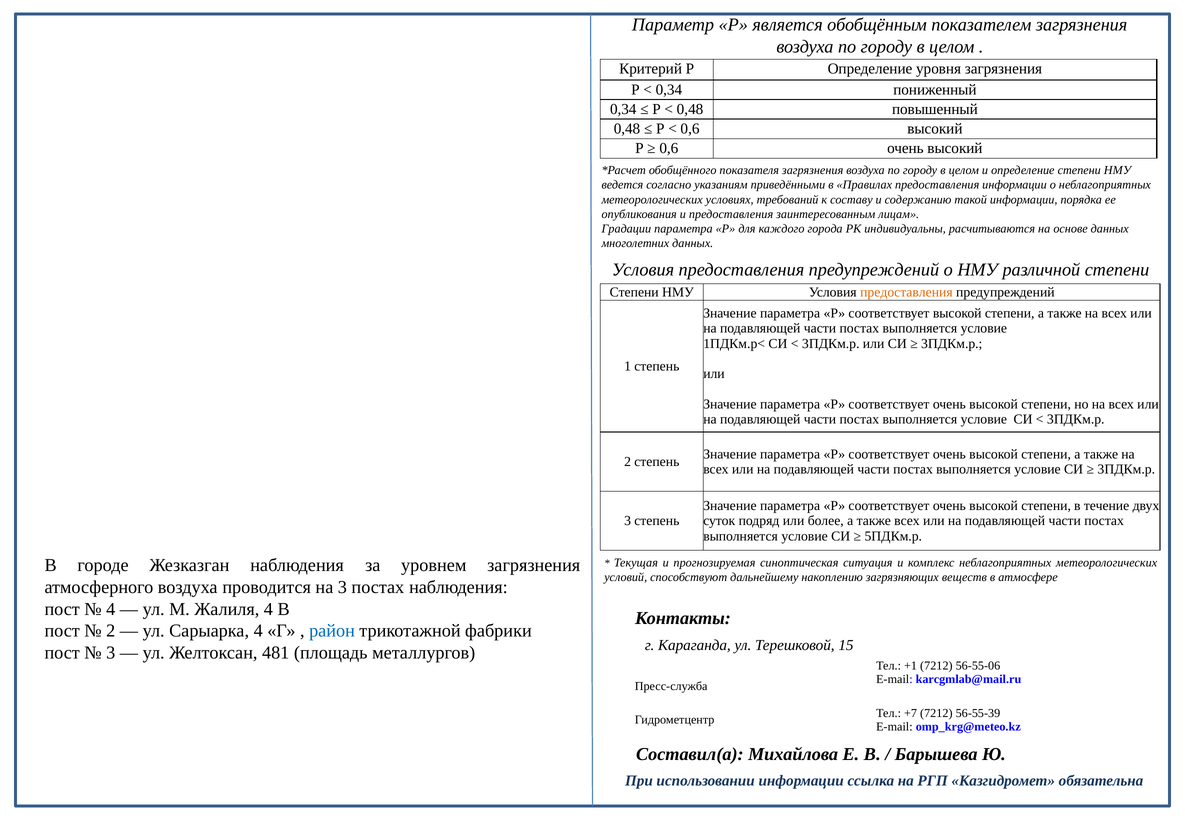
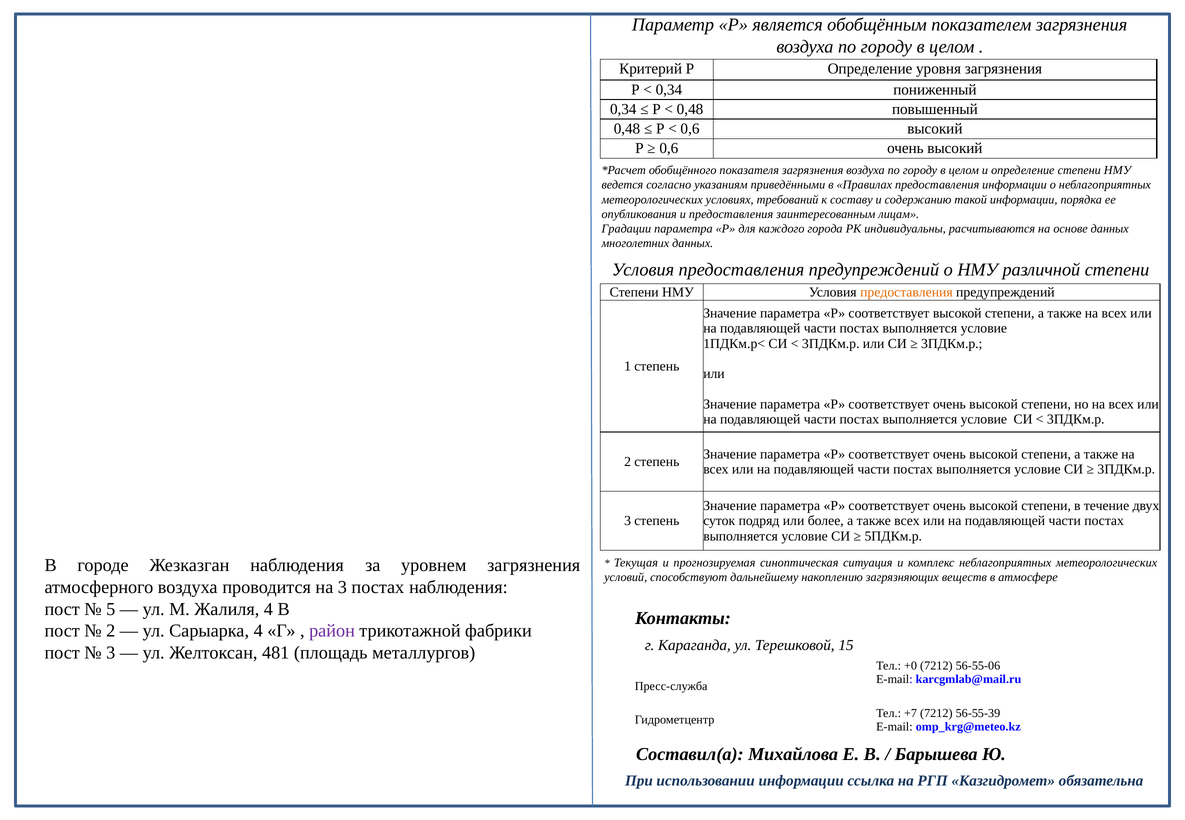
4 at (111, 609): 4 -> 5
район colour: blue -> purple
+1: +1 -> +0
